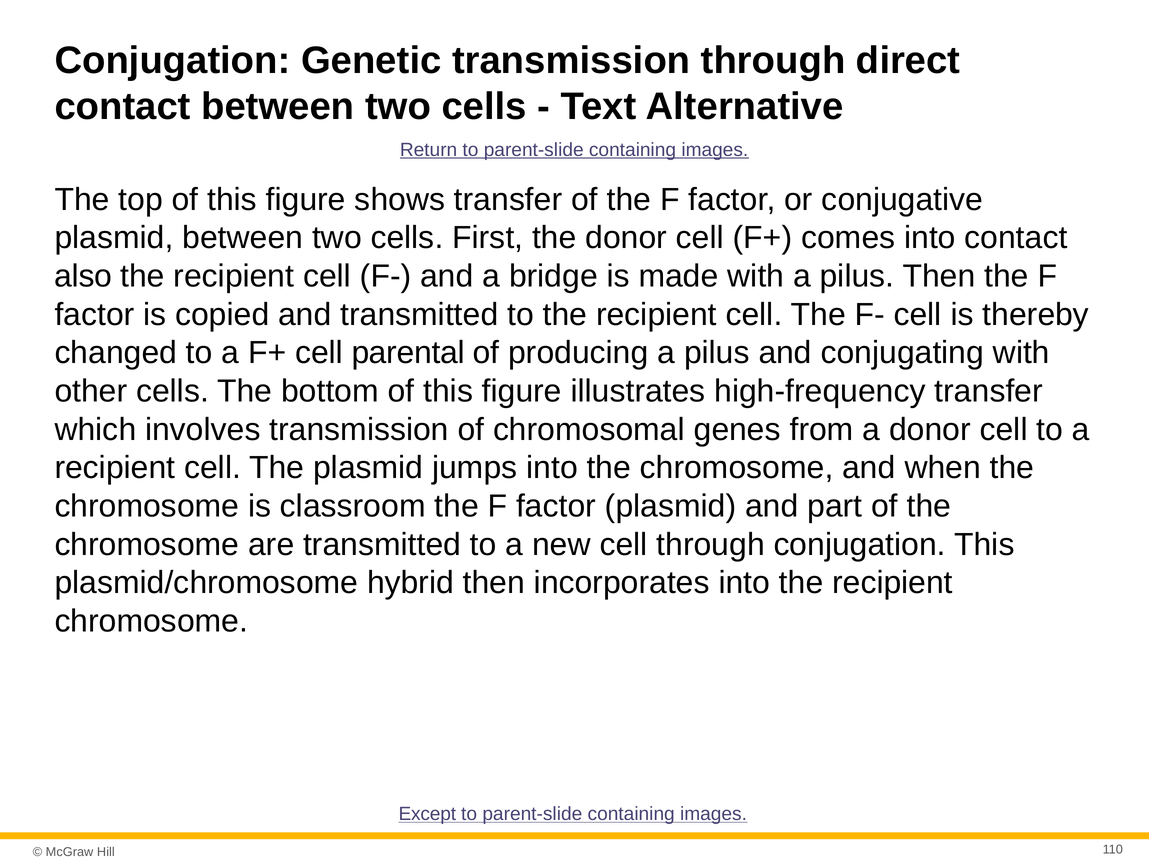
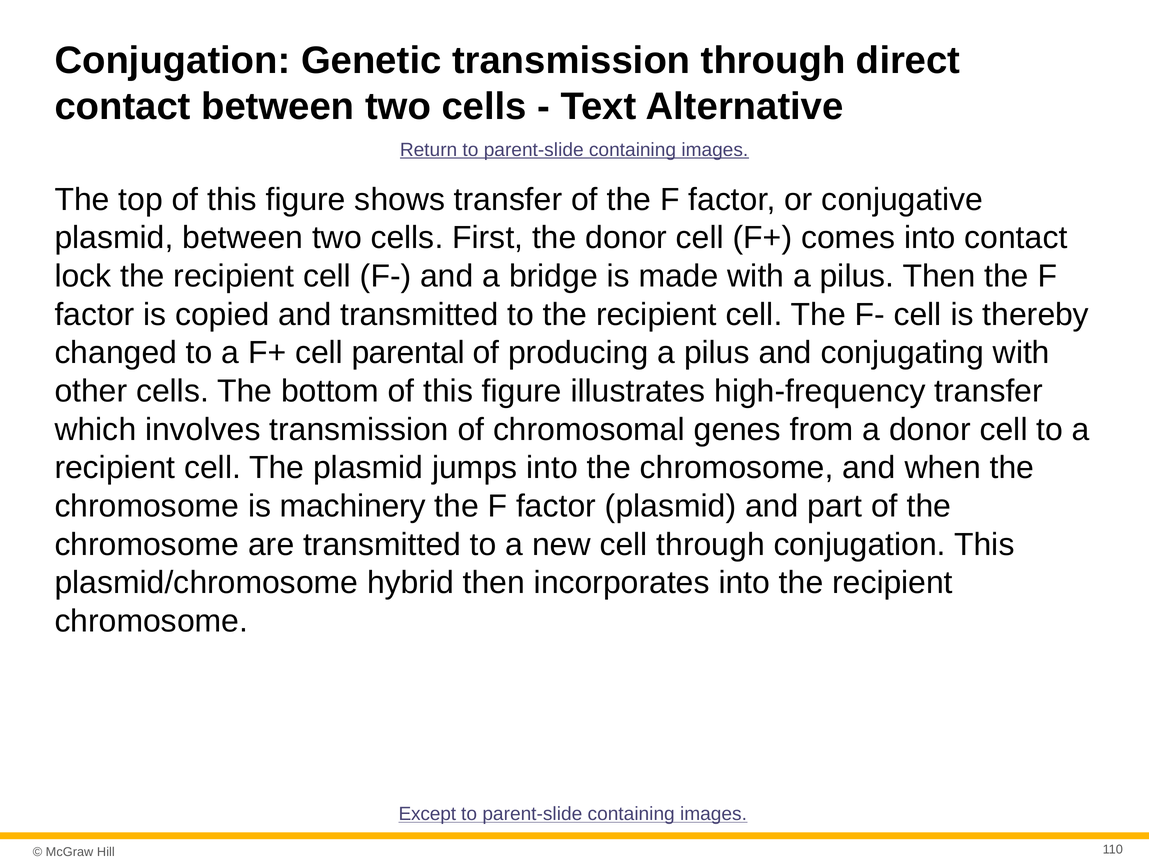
also: also -> lock
classroom: classroom -> machinery
